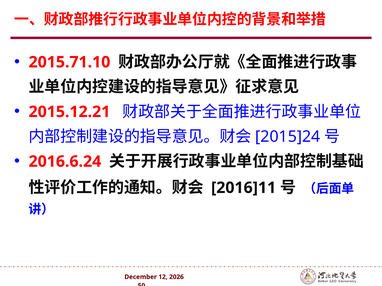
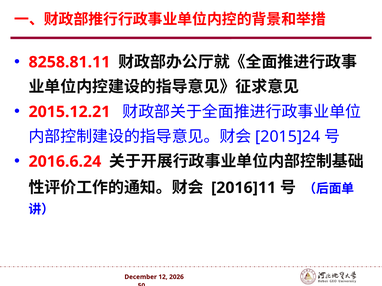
2015.71.10: 2015.71.10 -> 8258.81.11
